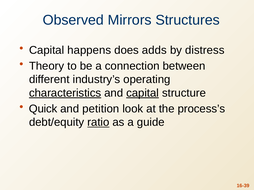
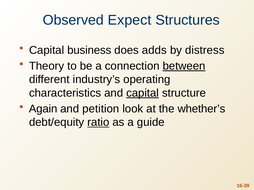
Mirrors: Mirrors -> Expect
happens: happens -> business
between underline: none -> present
characteristics underline: present -> none
Quick: Quick -> Again
process’s: process’s -> whether’s
